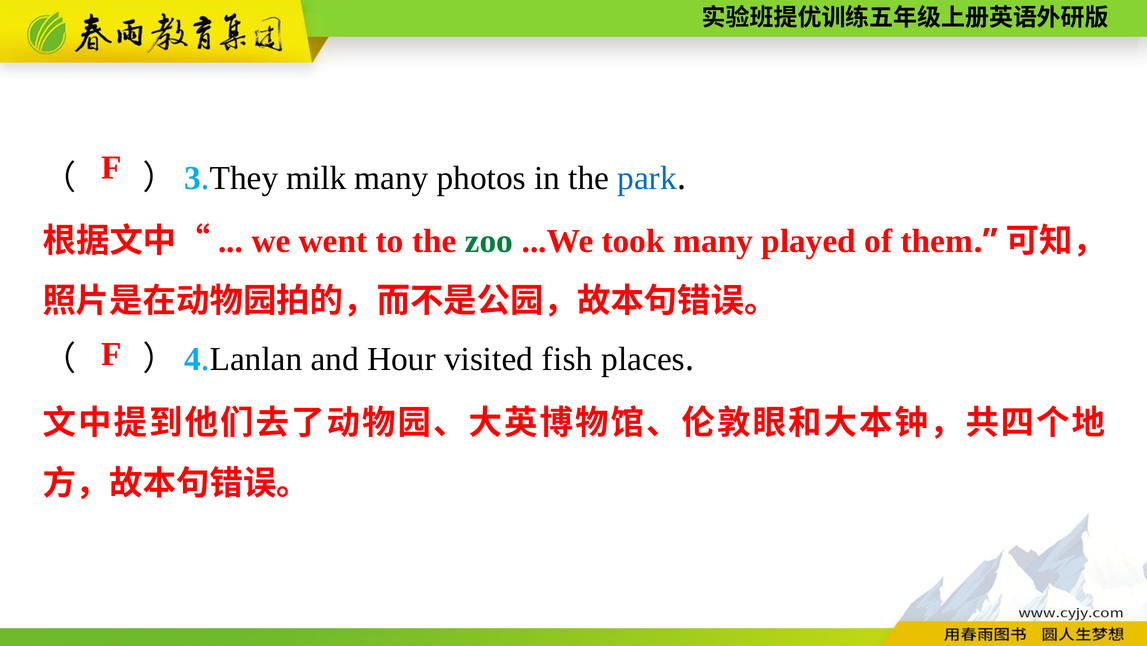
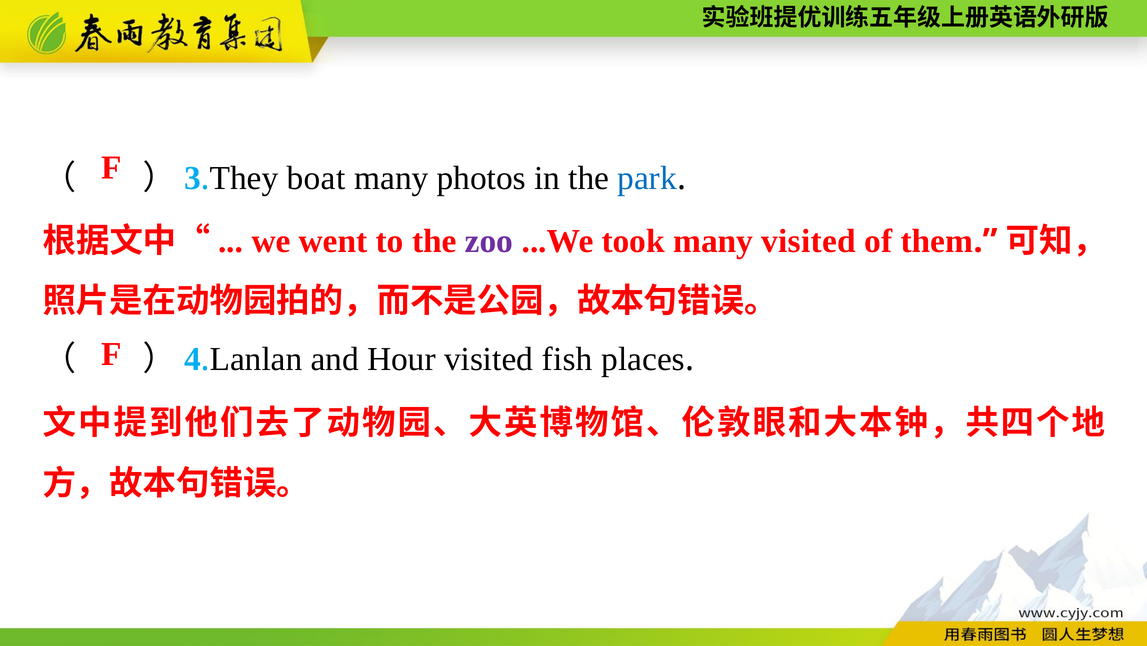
milk: milk -> boat
zoo colour: green -> purple
many played: played -> visited
